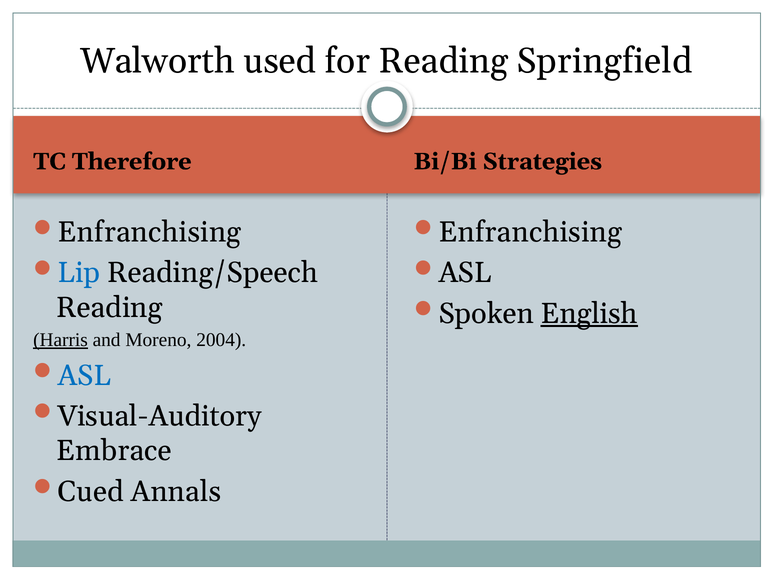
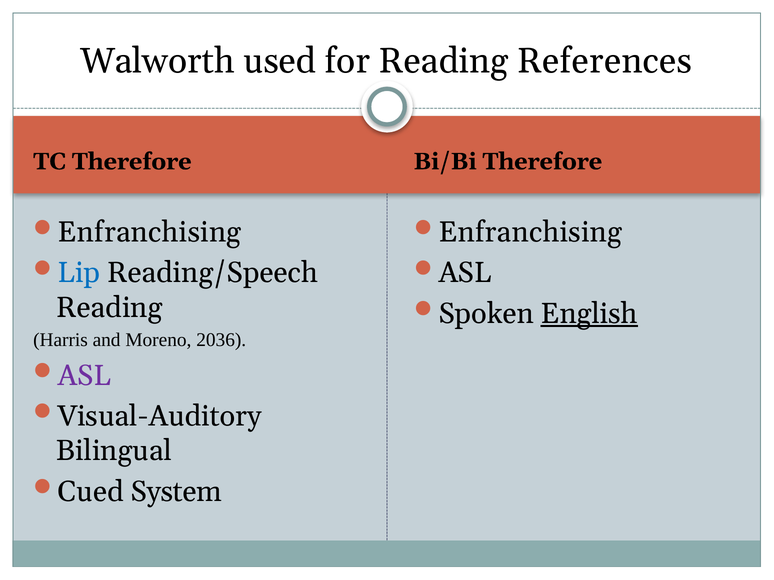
Springfield: Springfield -> References
Bi/Bi Strategies: Strategies -> Therefore
Harris underline: present -> none
2004: 2004 -> 2036
ASL at (84, 376) colour: blue -> purple
Embrace: Embrace -> Bilingual
Annals: Annals -> System
